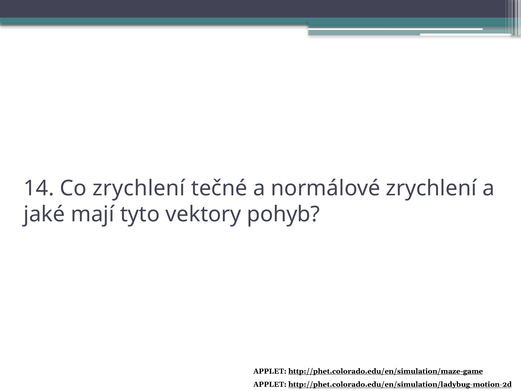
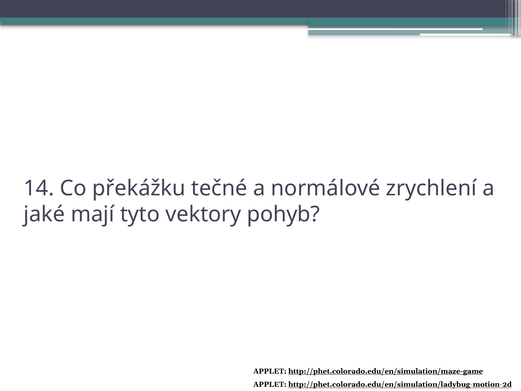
Co zrychlení: zrychlení -> překážku
